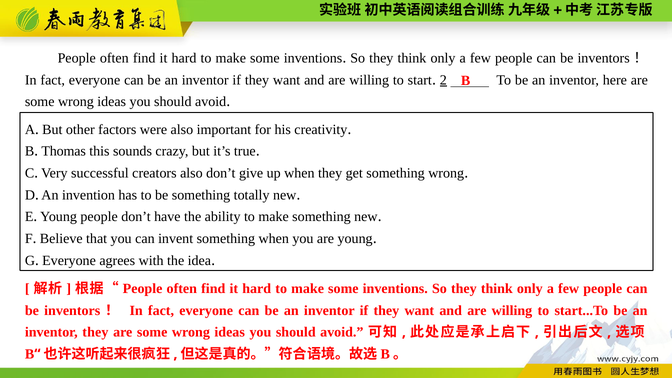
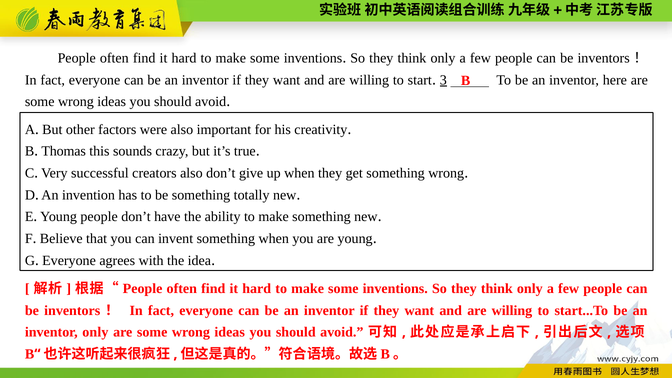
2: 2 -> 3
inventor they: they -> only
